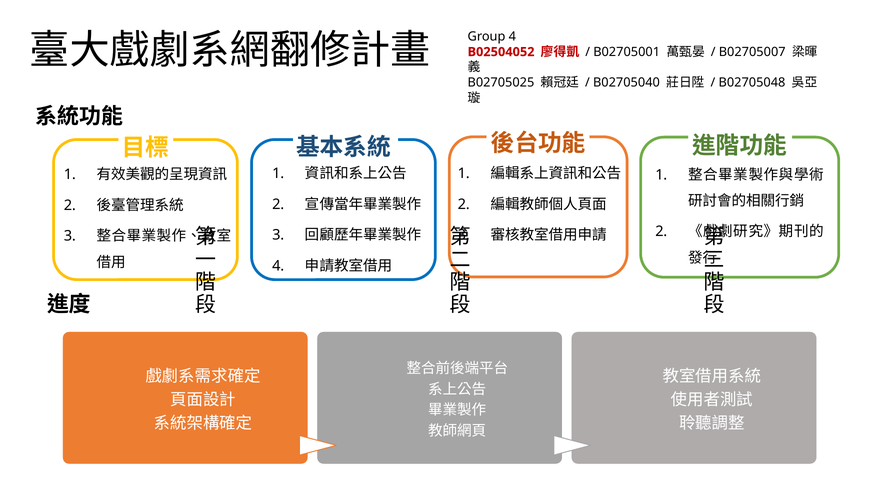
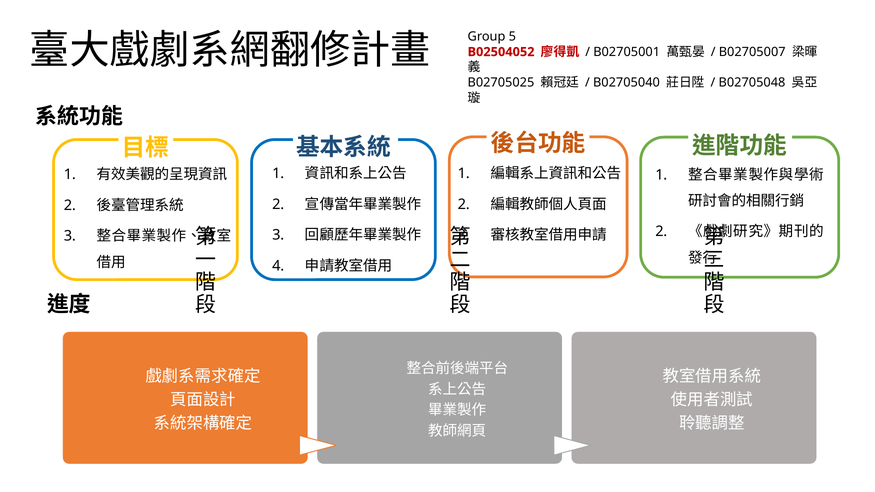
Group 4: 4 -> 5
